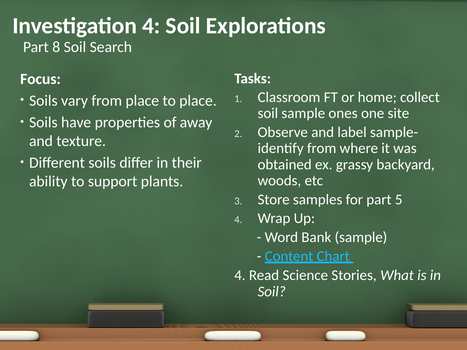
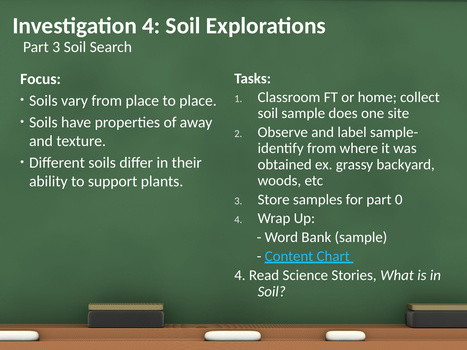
Part 8: 8 -> 3
ones: ones -> does
5: 5 -> 0
